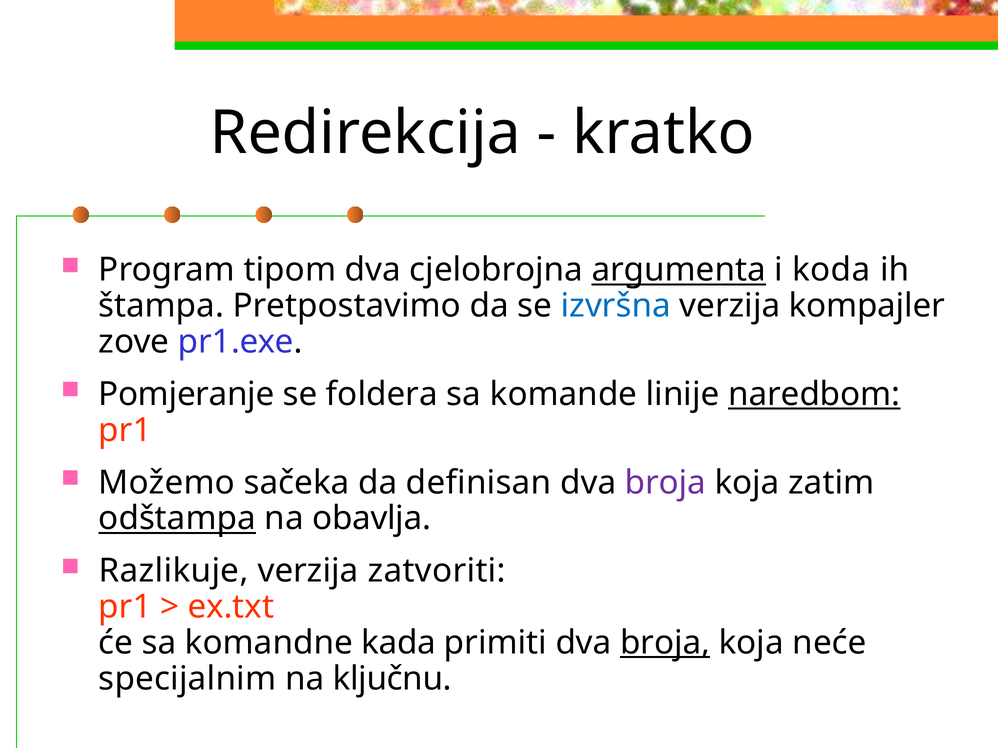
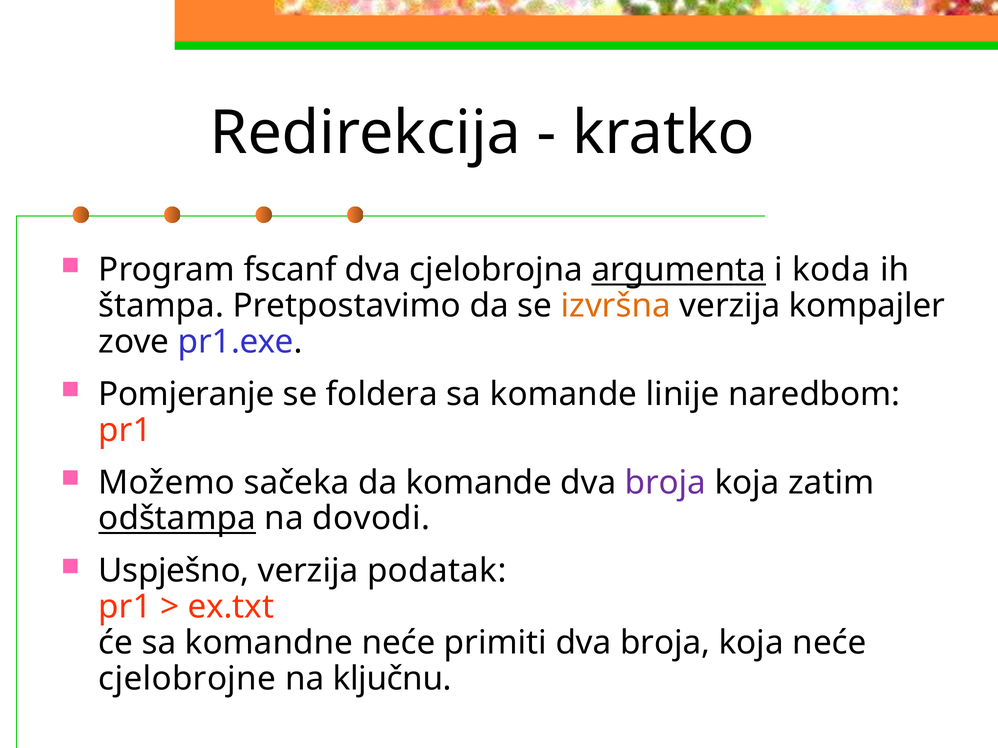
tipom: tipom -> fscanf
izvršna colour: blue -> orange
naredbom underline: present -> none
da definisan: definisan -> komande
obavlja: obavlja -> dovodi
Razlikuje: Razlikuje -> Uspješno
zatvoriti: zatvoriti -> podatak
komandne kada: kada -> neće
broja at (665, 643) underline: present -> none
specijalnim: specijalnim -> cjelobrojne
